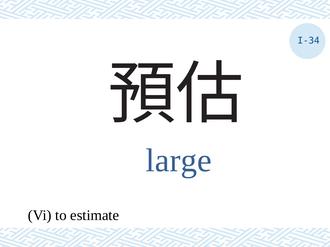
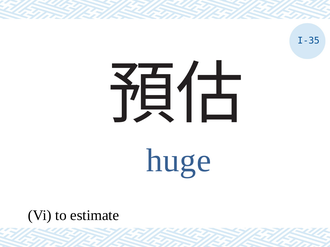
I-34: I-34 -> I-35
large: large -> huge
